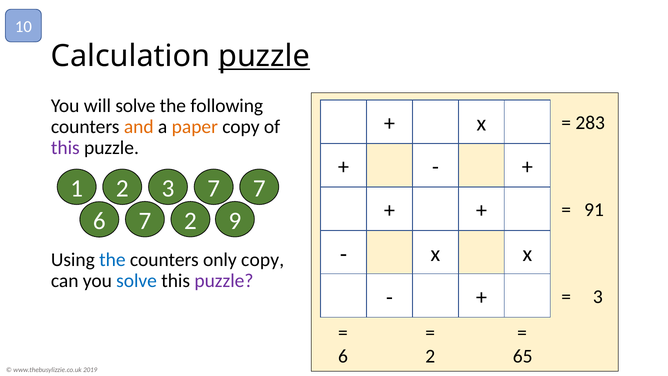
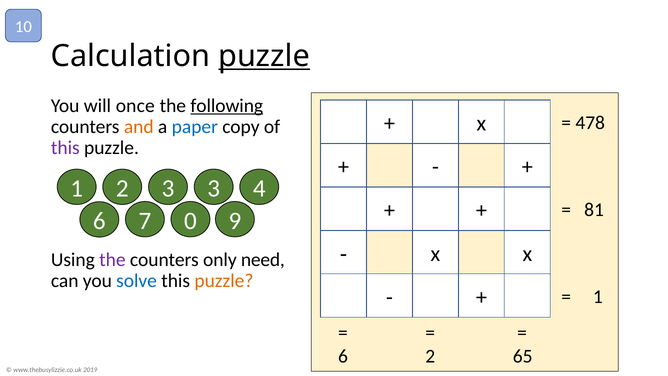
will solve: solve -> once
following underline: none -> present
283: 283 -> 478
paper colour: orange -> blue
1 7: 7 -> 3
2 7: 7 -> 4
91: 91 -> 81
7 2: 2 -> 0
the at (112, 260) colour: blue -> purple
only copy: copy -> need
puzzle at (224, 281) colour: purple -> orange
3 at (598, 297): 3 -> 1
